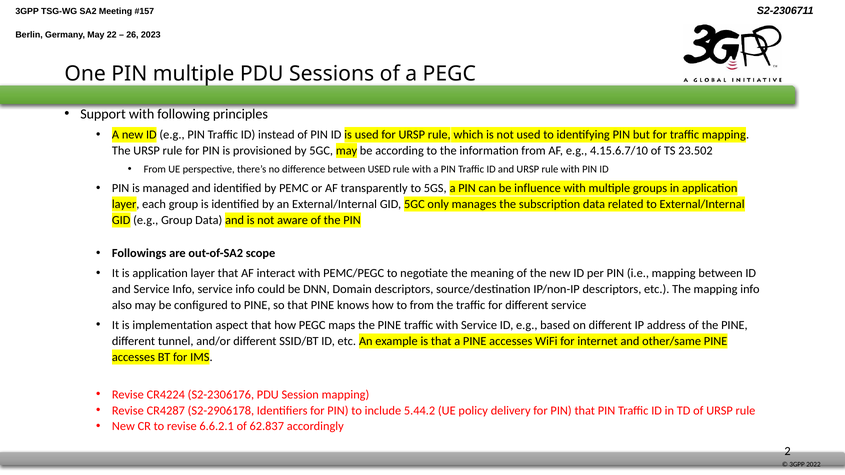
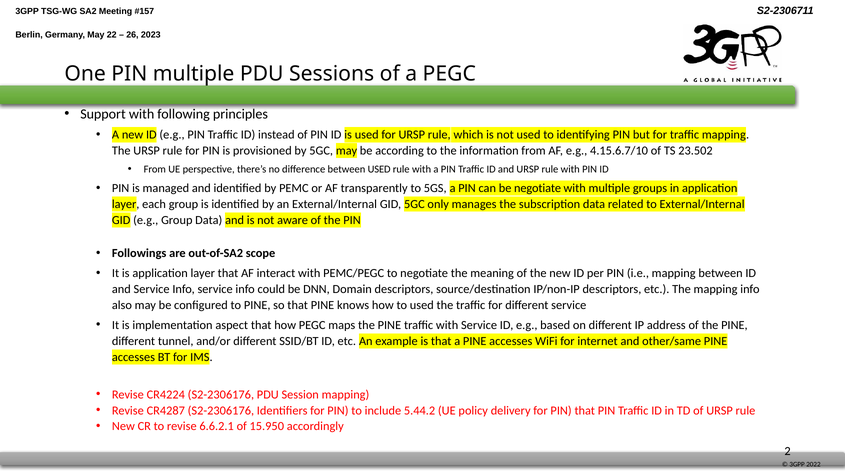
be influence: influence -> negotiate
to from: from -> used
CR4287 S2-2906178: S2-2906178 -> S2-2306176
62.837: 62.837 -> 15.950
